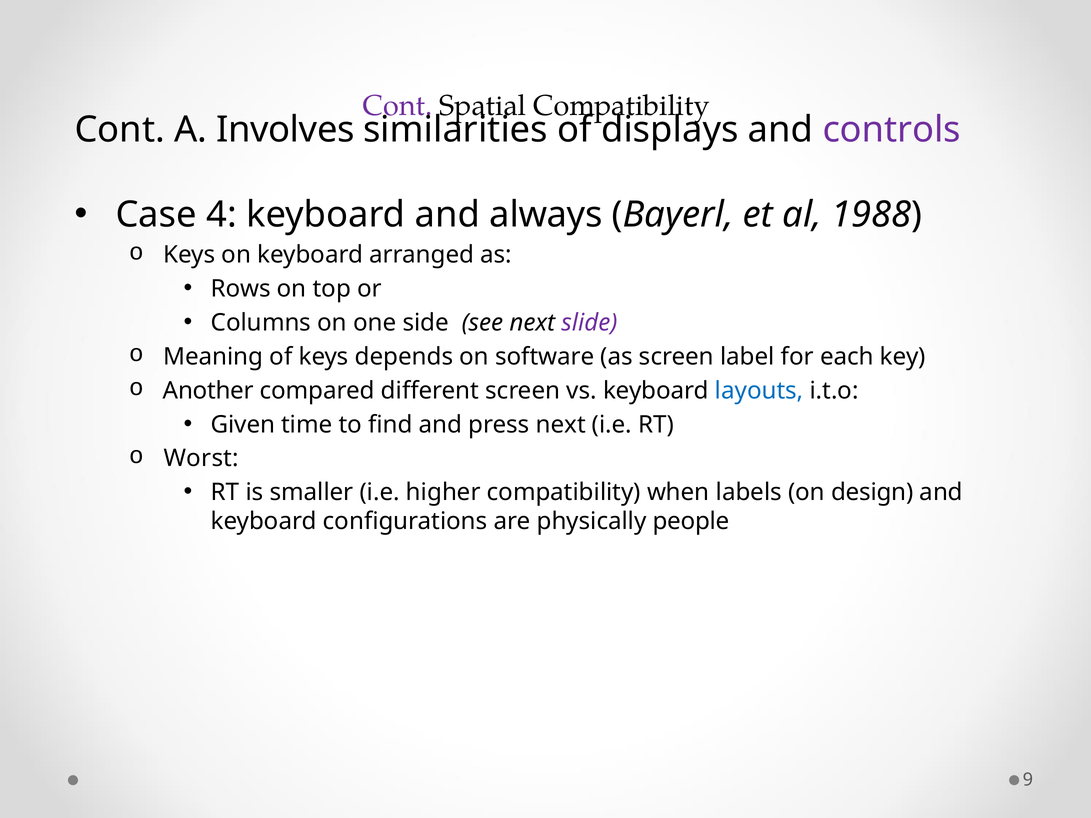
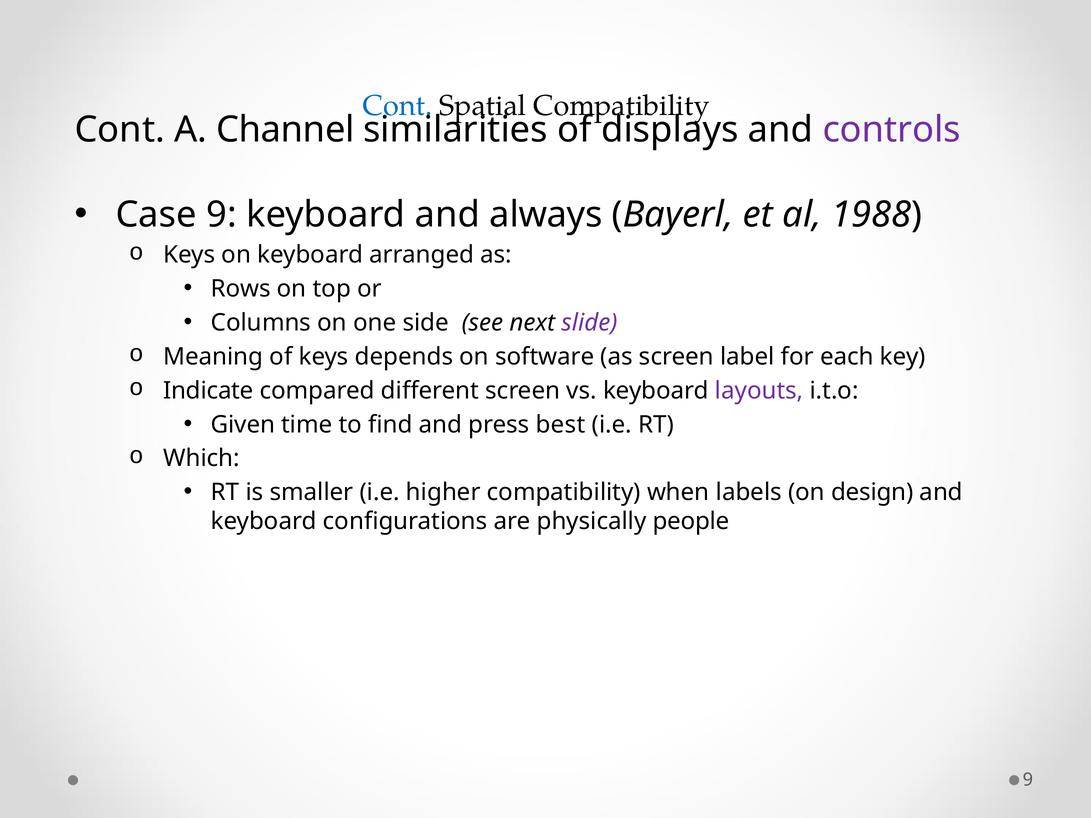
Cont at (398, 106) colour: purple -> blue
Involves: Involves -> Channel
Case 4: 4 -> 9
Another: Another -> Indicate
layouts colour: blue -> purple
press next: next -> best
Worst: Worst -> Which
